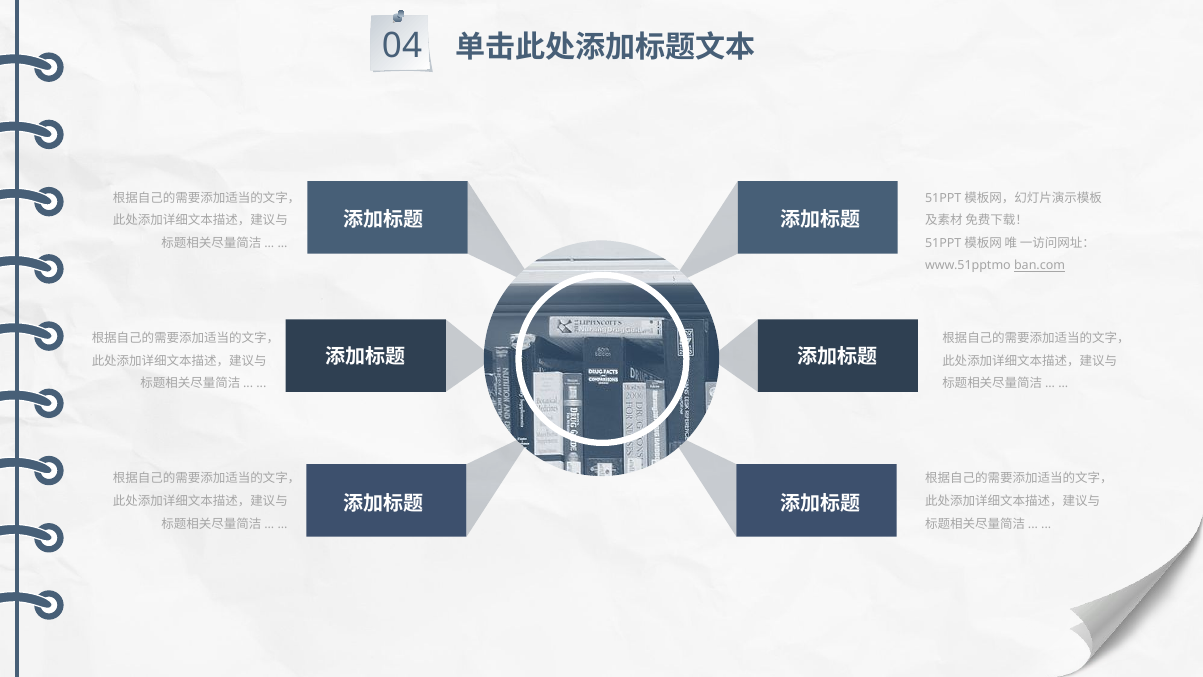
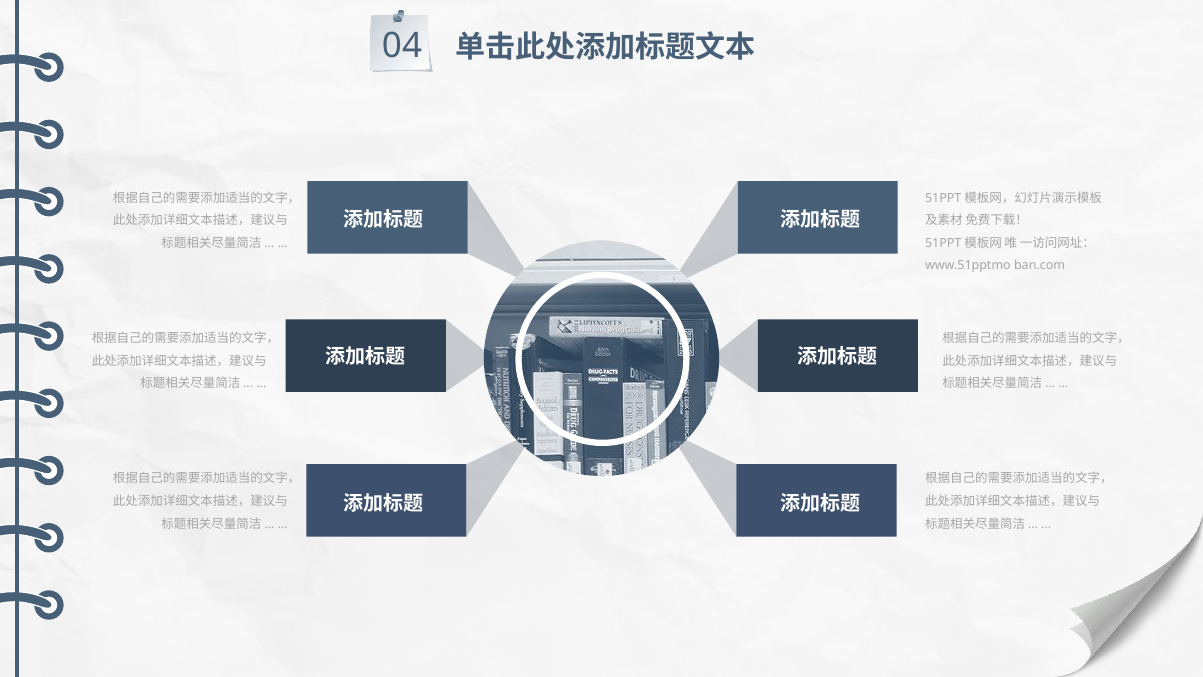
ban.com underline: present -> none
